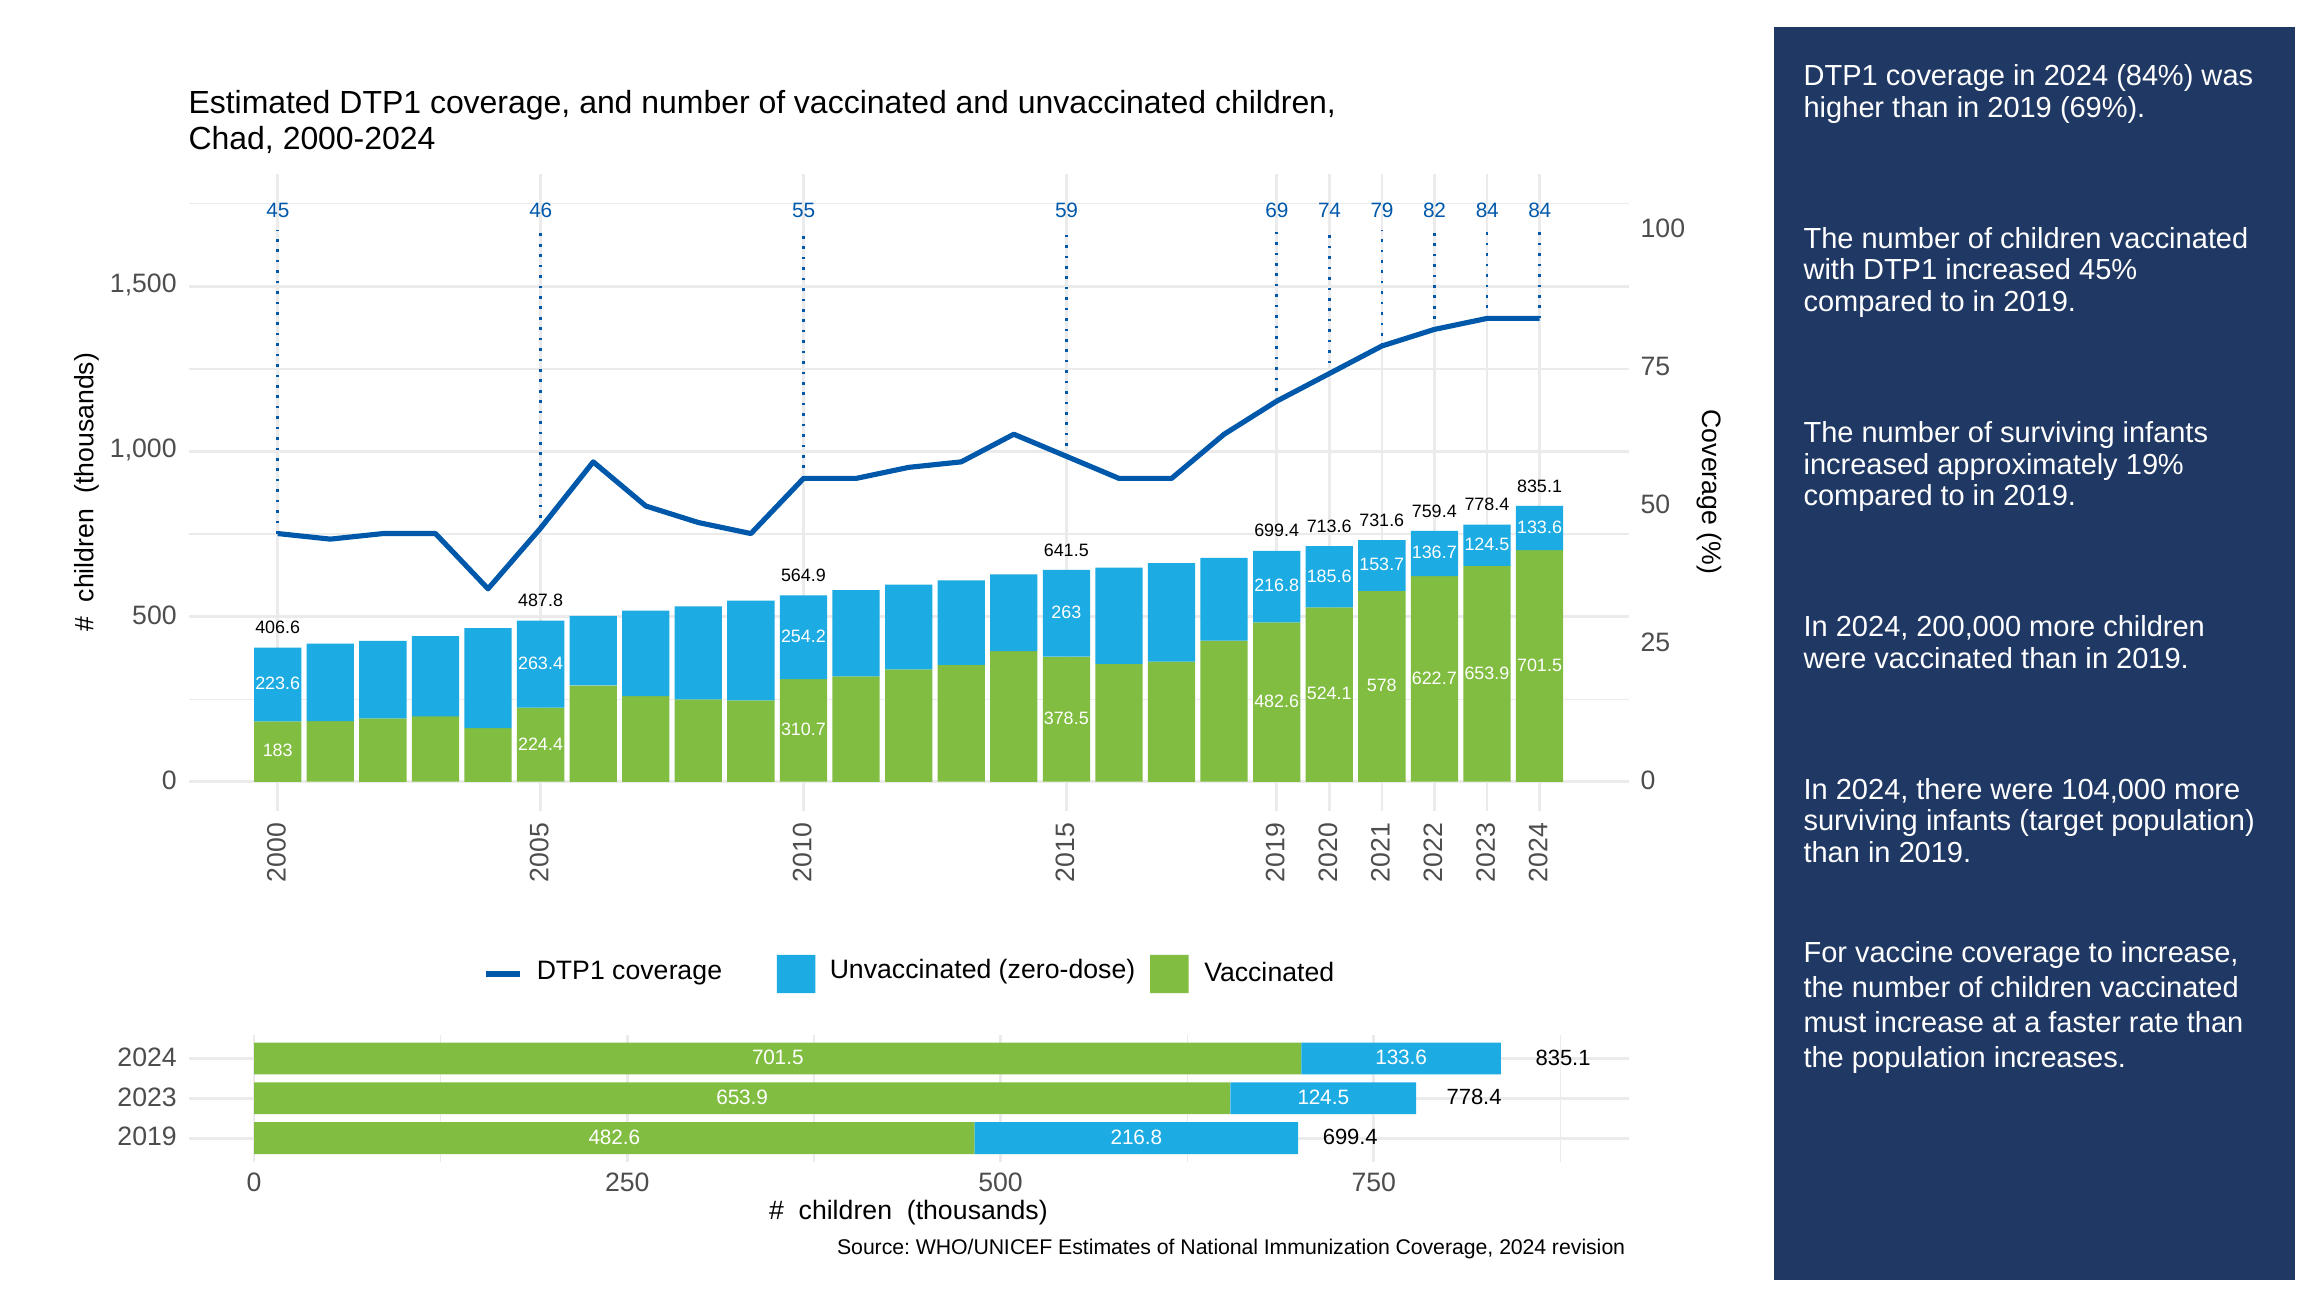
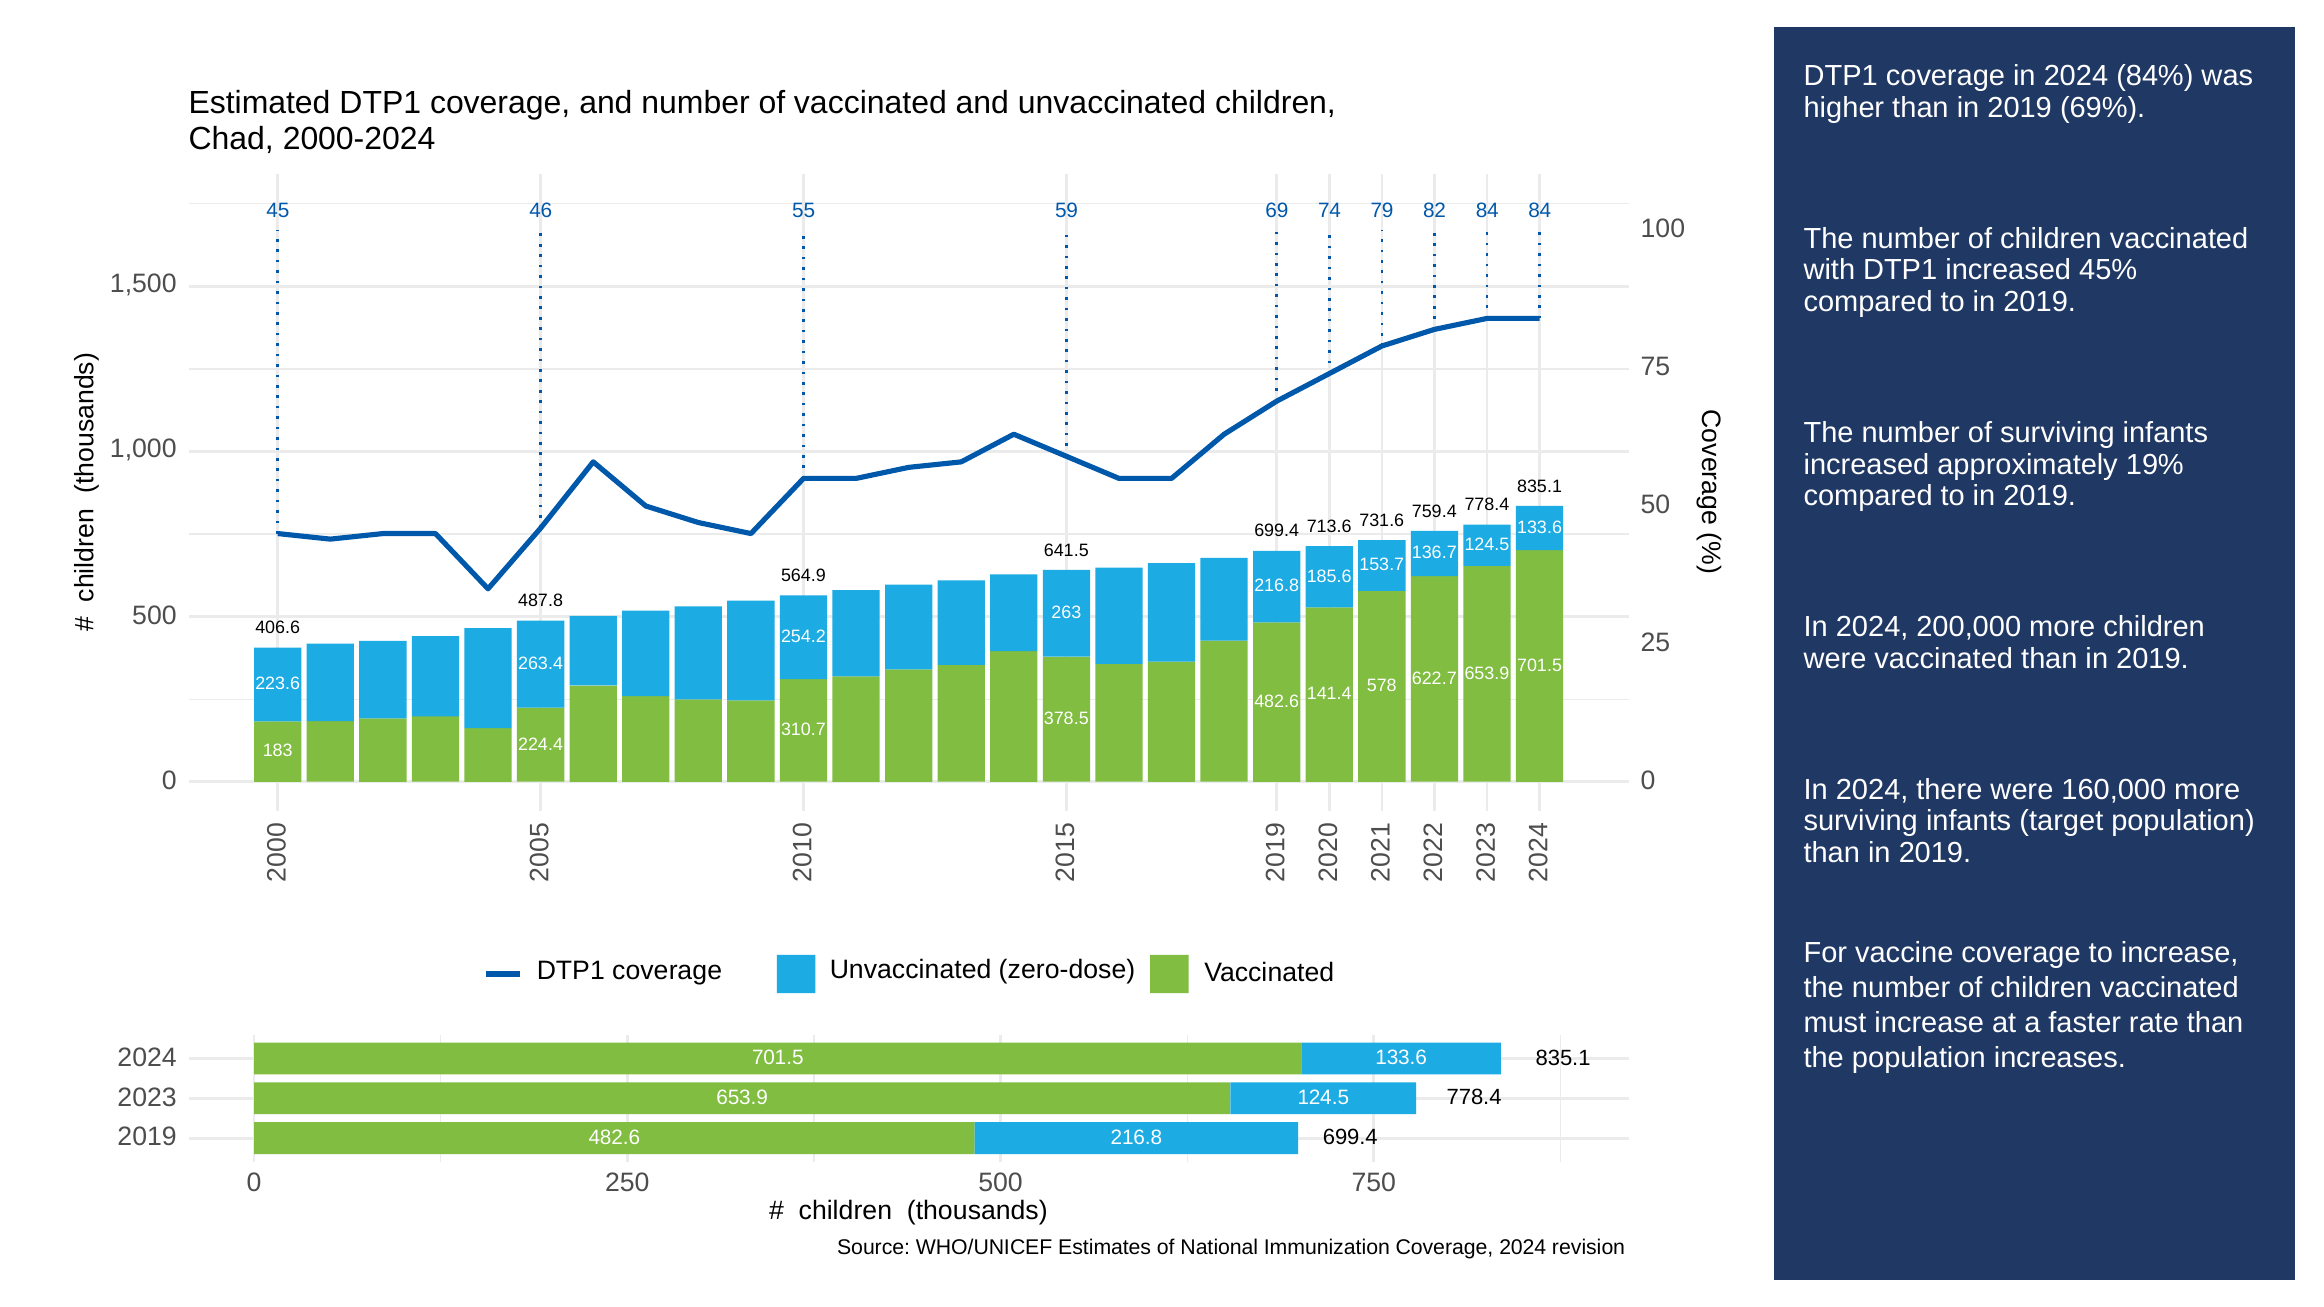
524.1: 524.1 -> 141.4
104,000: 104,000 -> 160,000
